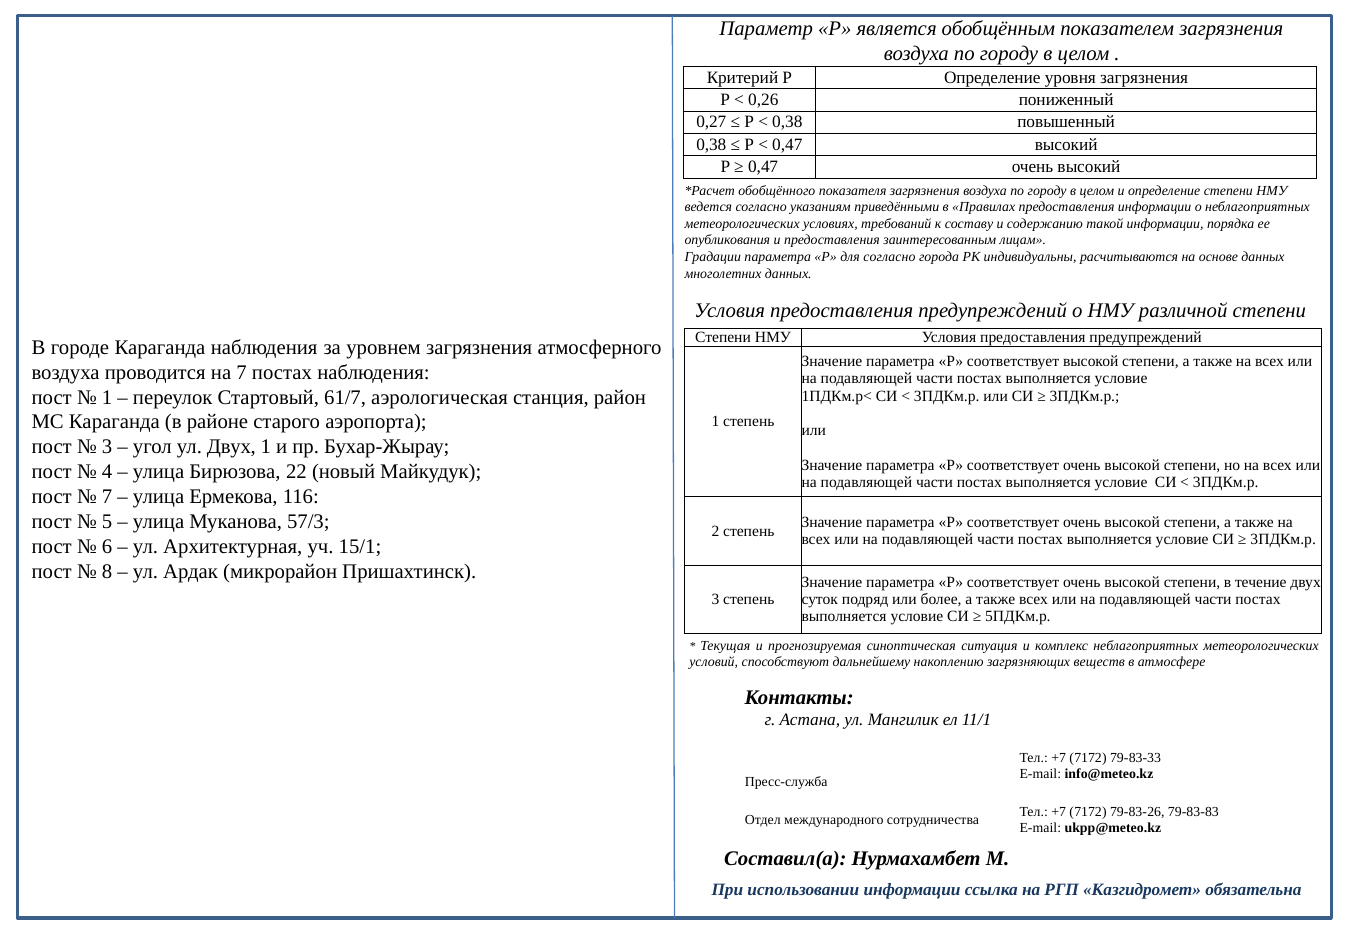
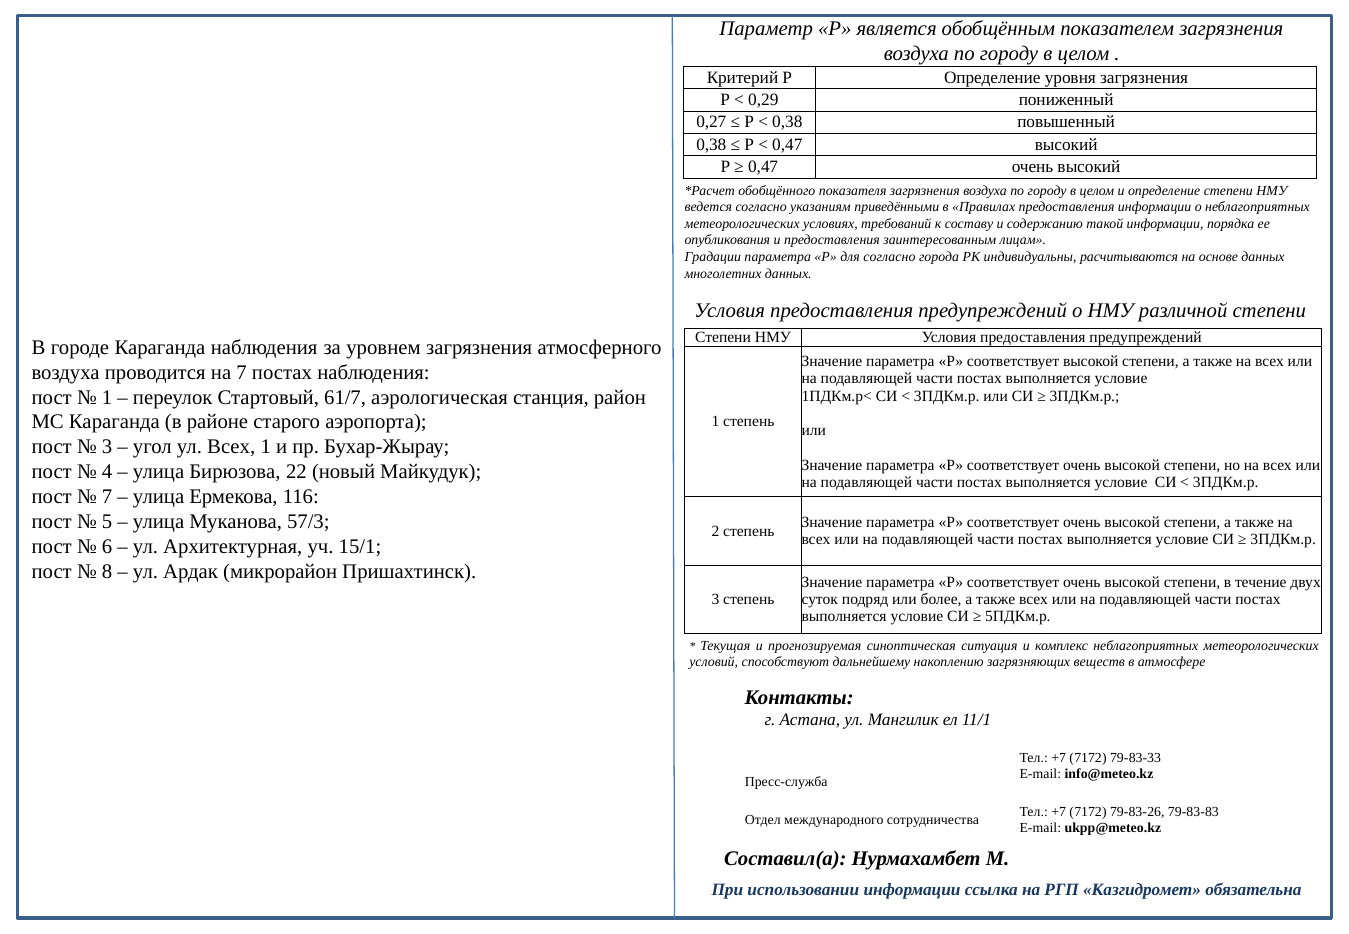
0,26: 0,26 -> 0,29
ул Двух: Двух -> Всех
